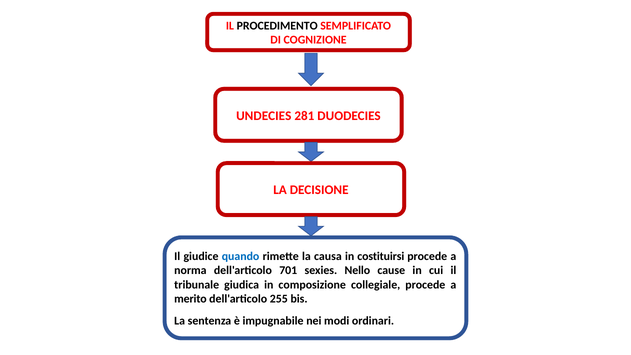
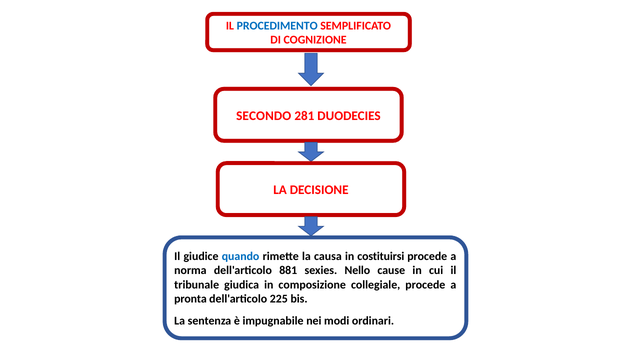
PROCEDIMENTO colour: black -> blue
UNDECIES: UNDECIES -> SECONDO
701: 701 -> 881
merito: merito -> pronta
255: 255 -> 225
